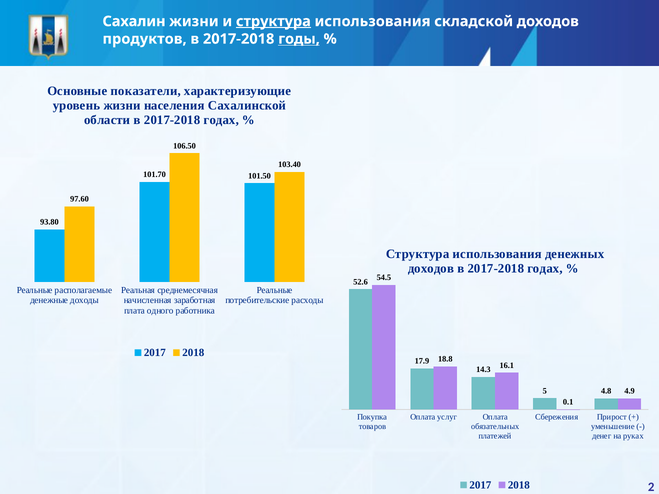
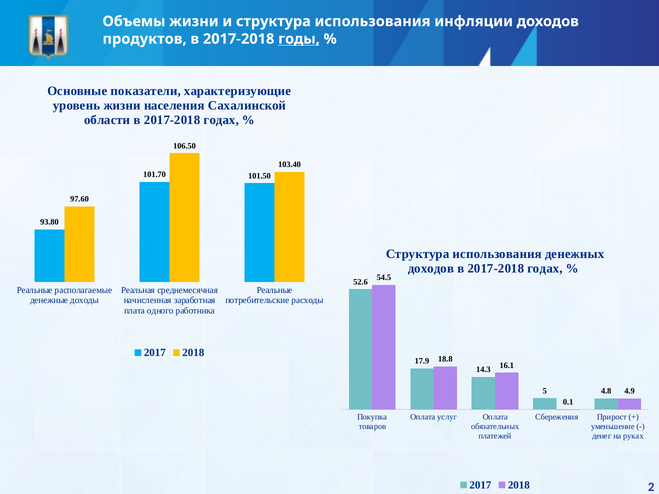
Сахалин: Сахалин -> Объемы
структура at (273, 21) underline: present -> none
складской: складской -> инфляции
